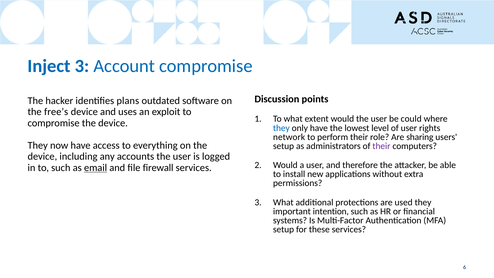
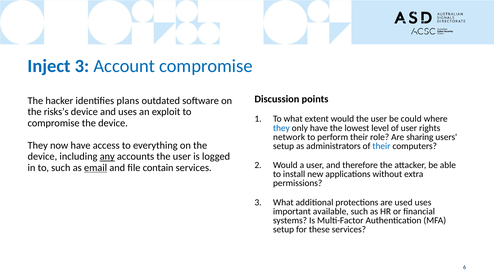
free’s: free’s -> risks’s
their at (381, 146) colour: purple -> blue
any underline: none -> present
firewall: firewall -> contain
used they: they -> uses
intention: intention -> available
